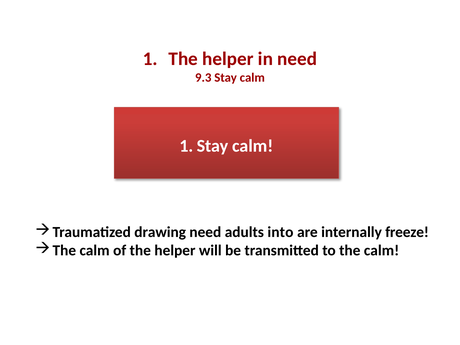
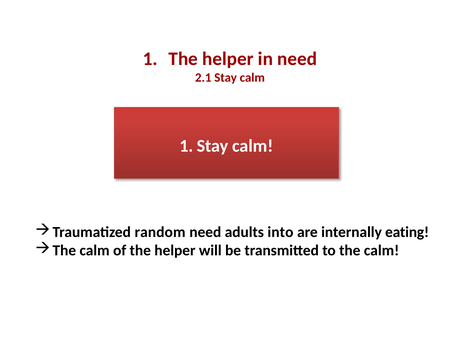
9.3: 9.3 -> 2.1
drawing: drawing -> random
freeze: freeze -> eating
